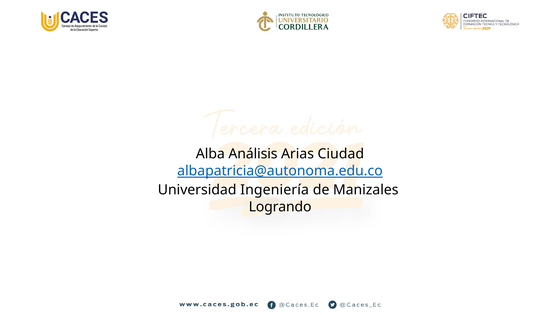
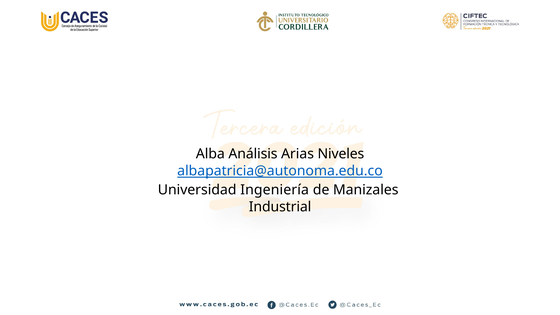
Ciudad: Ciudad -> Niveles
Logrando: Logrando -> Industrial
